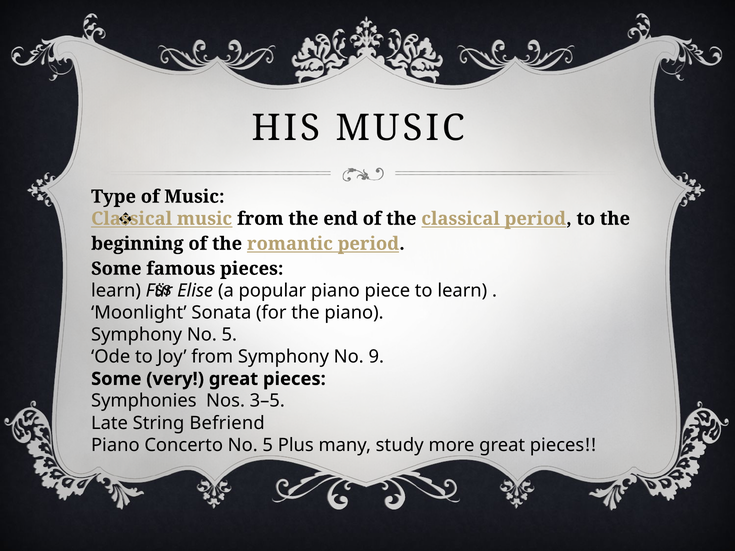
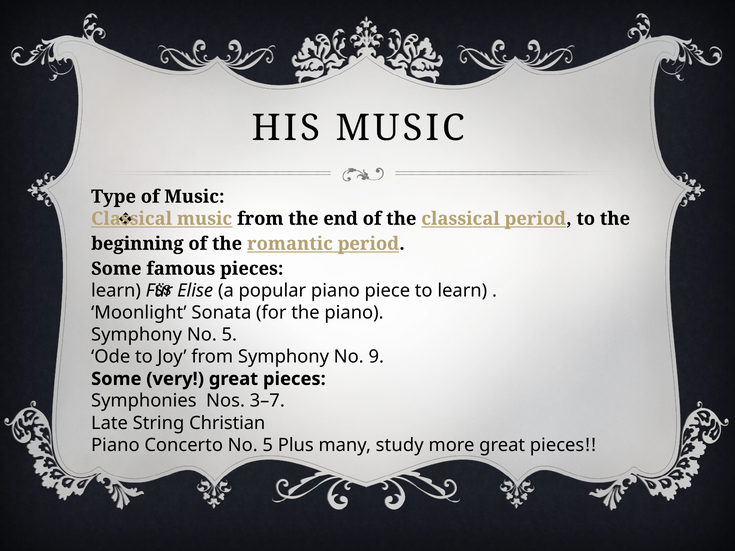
3–5: 3–5 -> 3–7
Befriend: Befriend -> Christian
